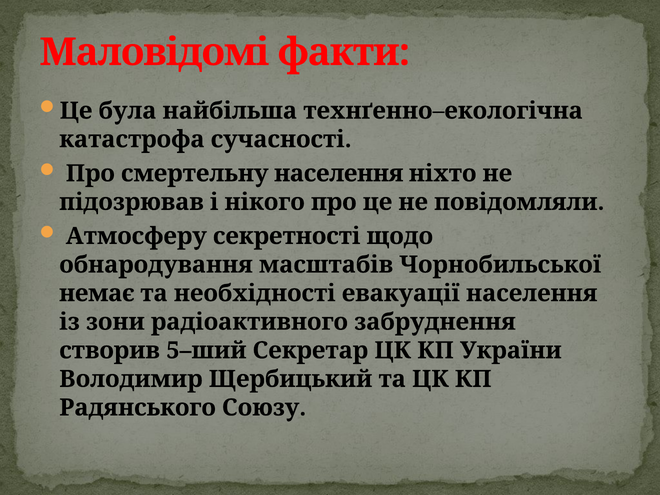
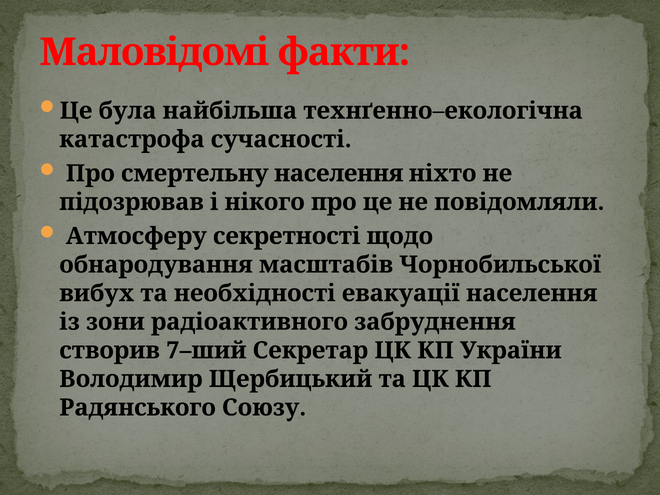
немає: немає -> вибух
5–ший: 5–ший -> 7–ший
